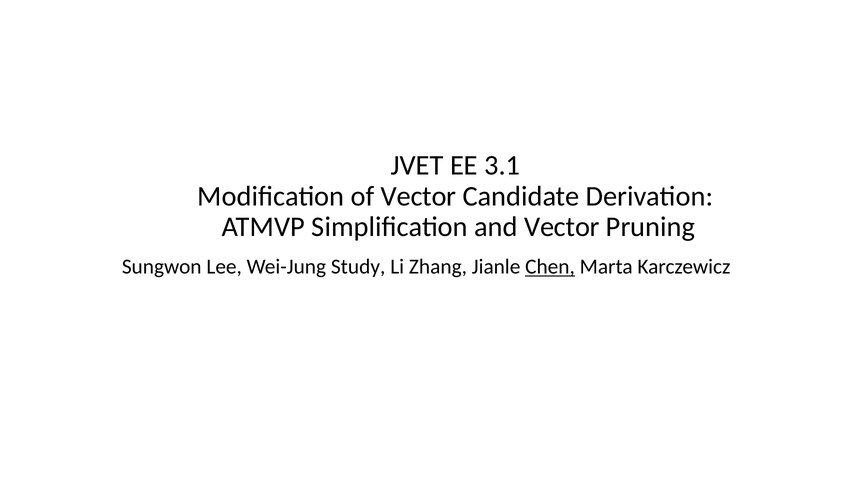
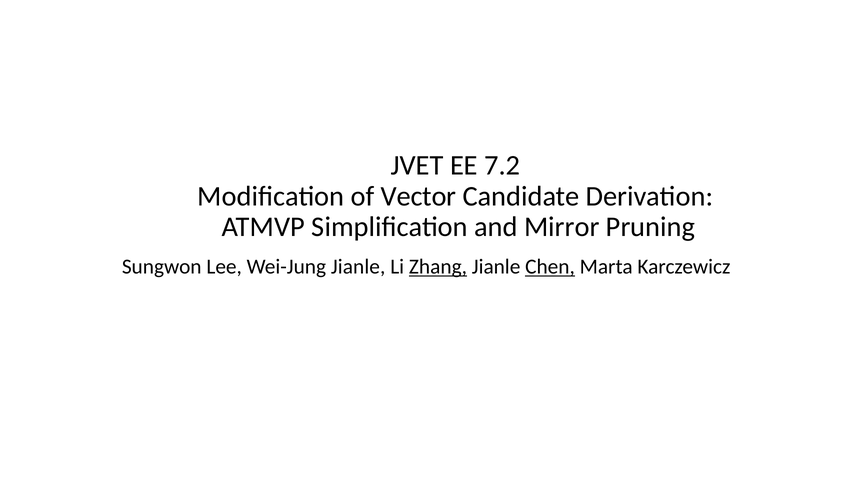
3.1: 3.1 -> 7.2
and Vector: Vector -> Mirror
Wei-Jung Study: Study -> Jianle
Zhang underline: none -> present
